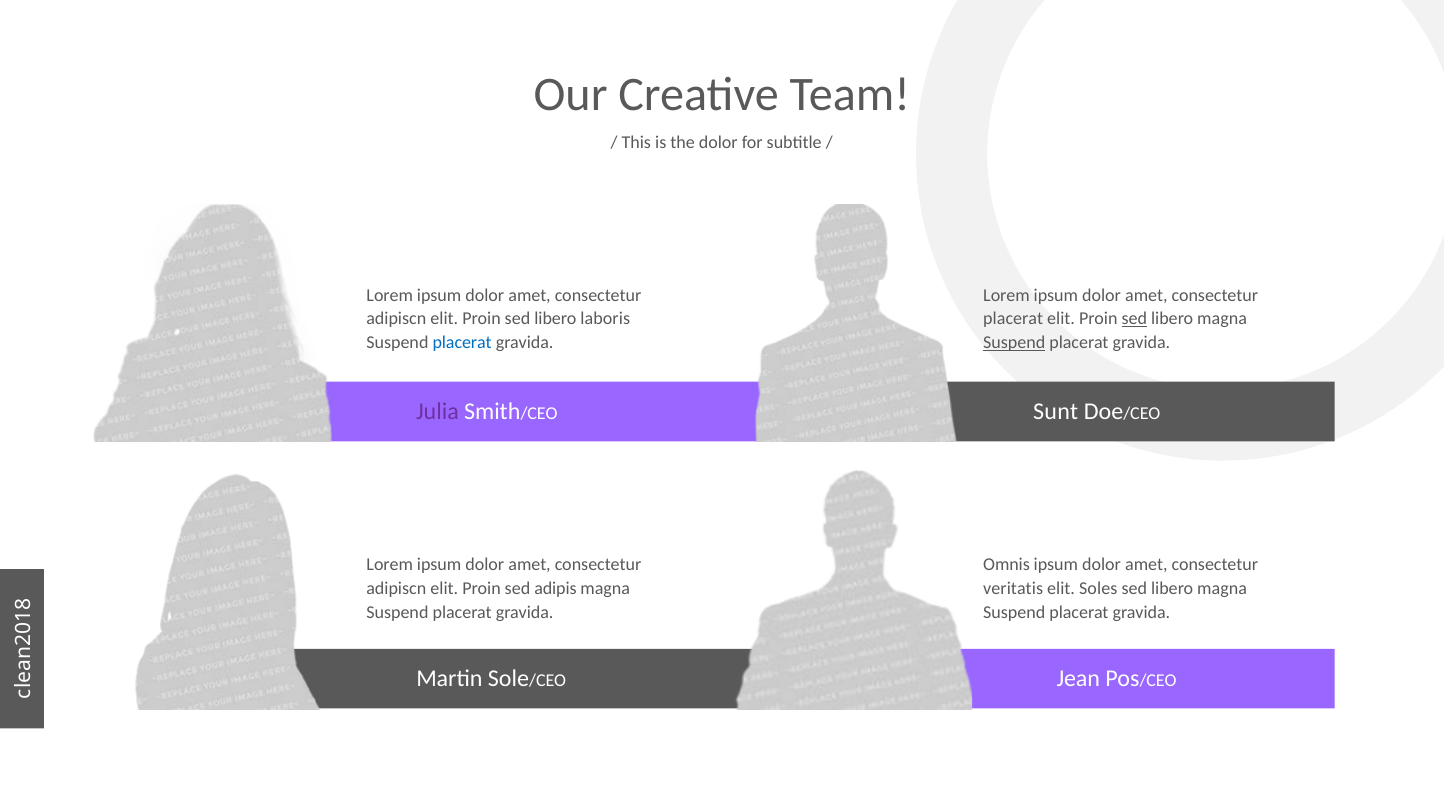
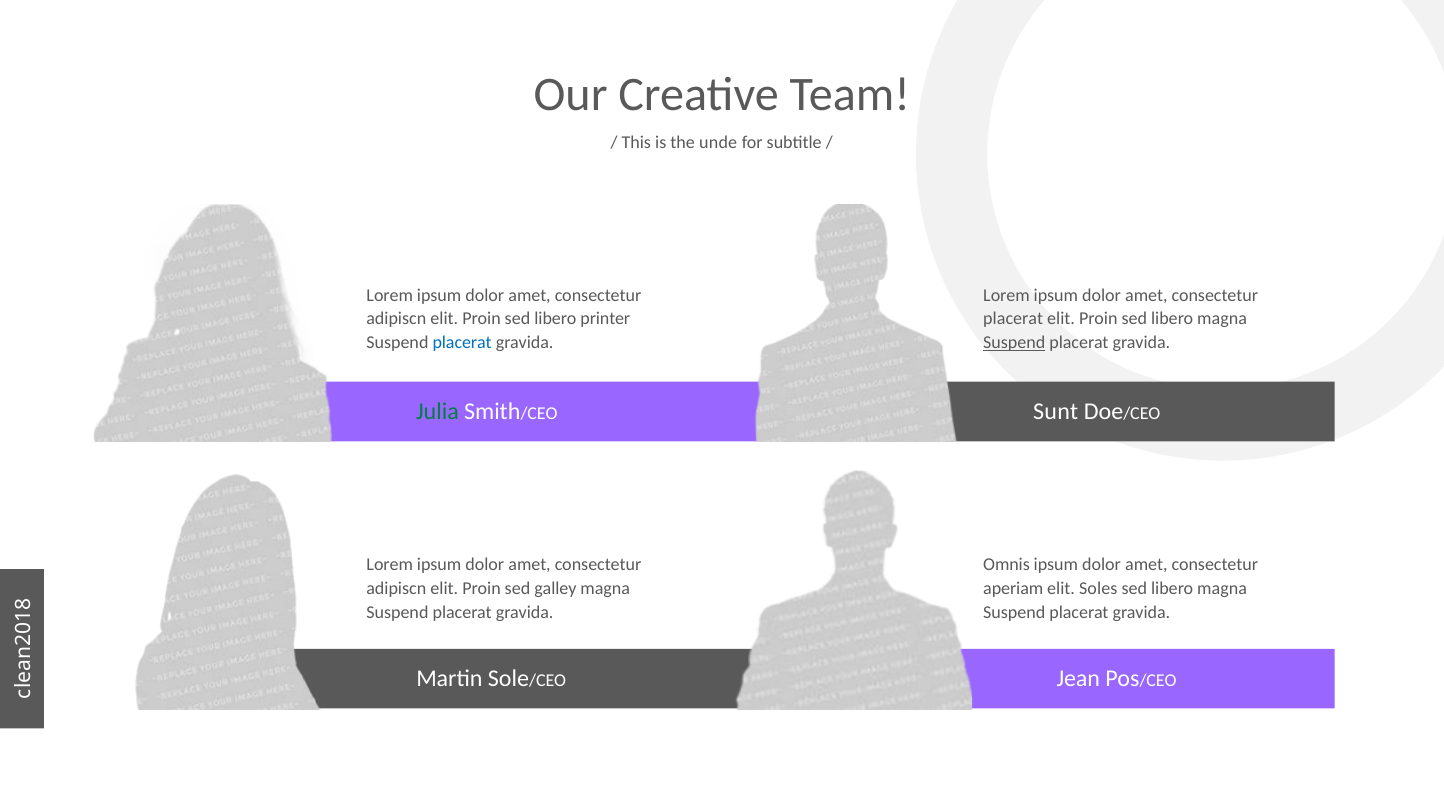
the dolor: dolor -> unde
laboris: laboris -> printer
sed at (1134, 319) underline: present -> none
Julia colour: purple -> green
adipis: adipis -> galley
veritatis: veritatis -> aperiam
